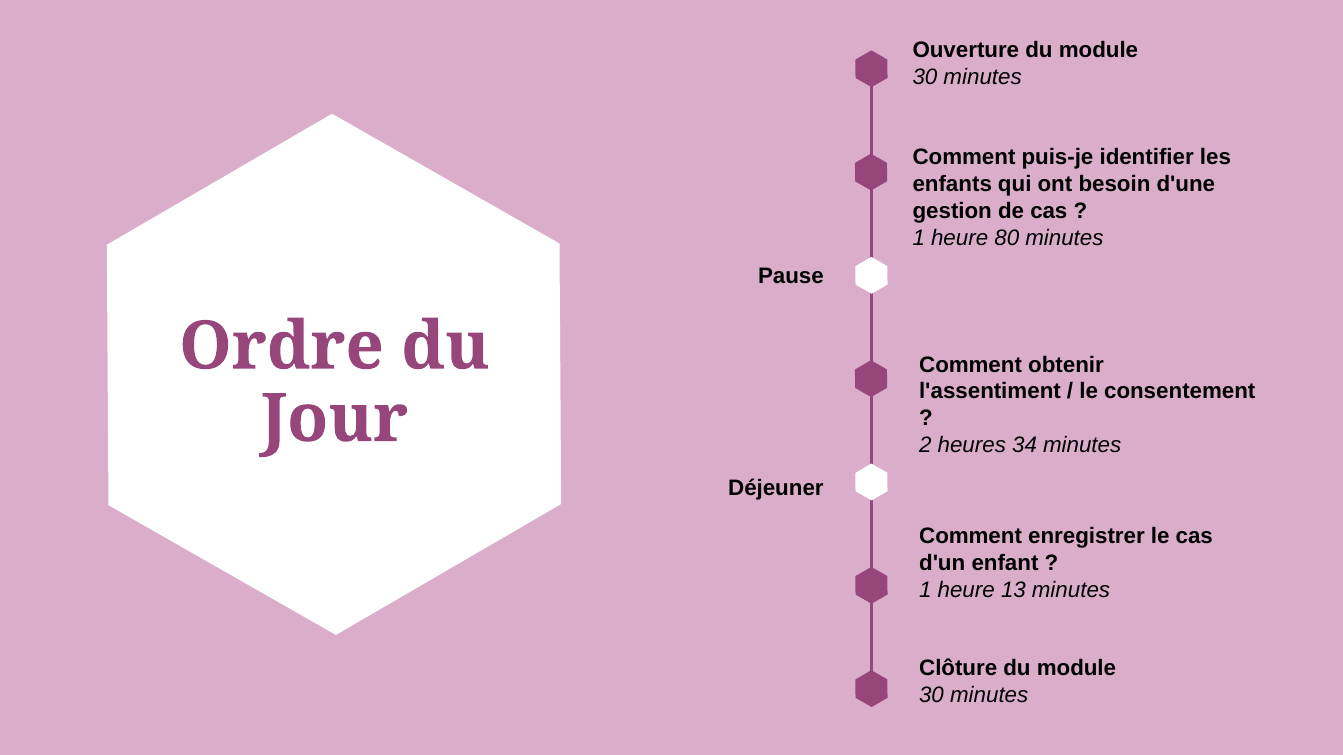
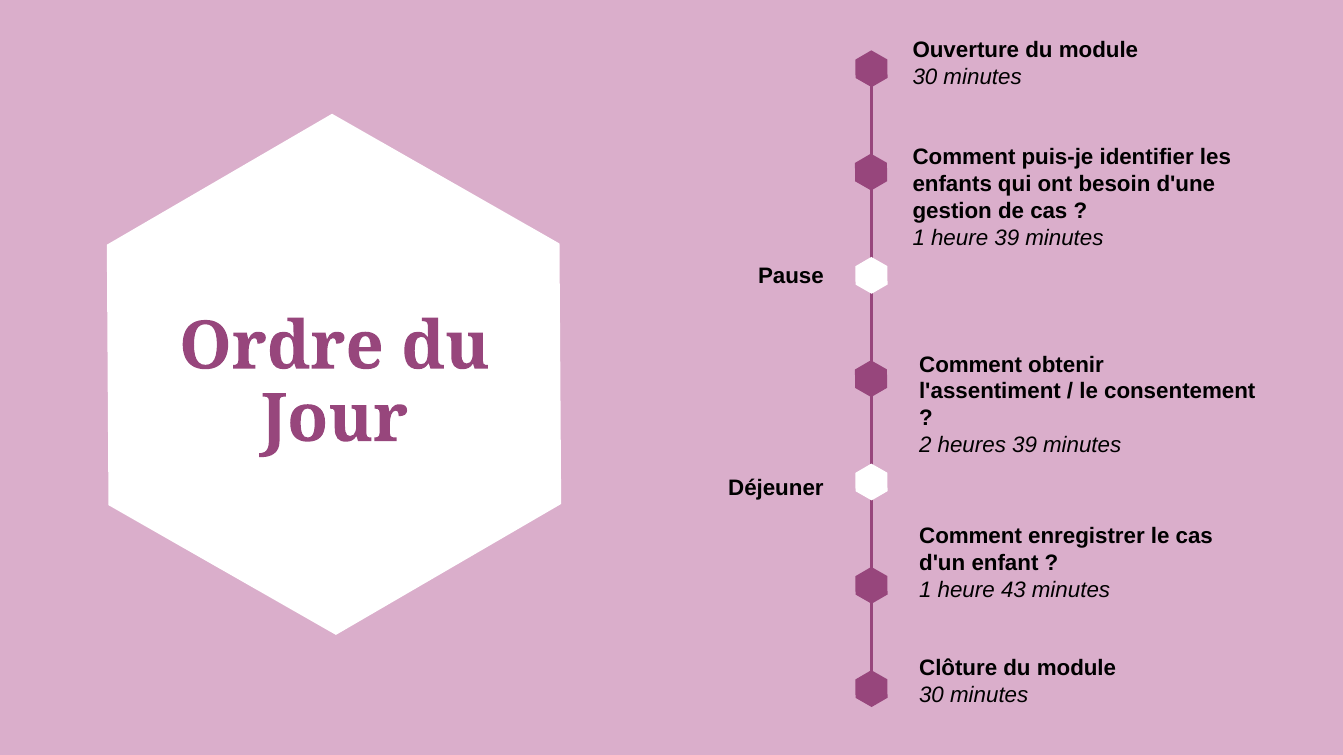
heure 80: 80 -> 39
heures 34: 34 -> 39
13: 13 -> 43
